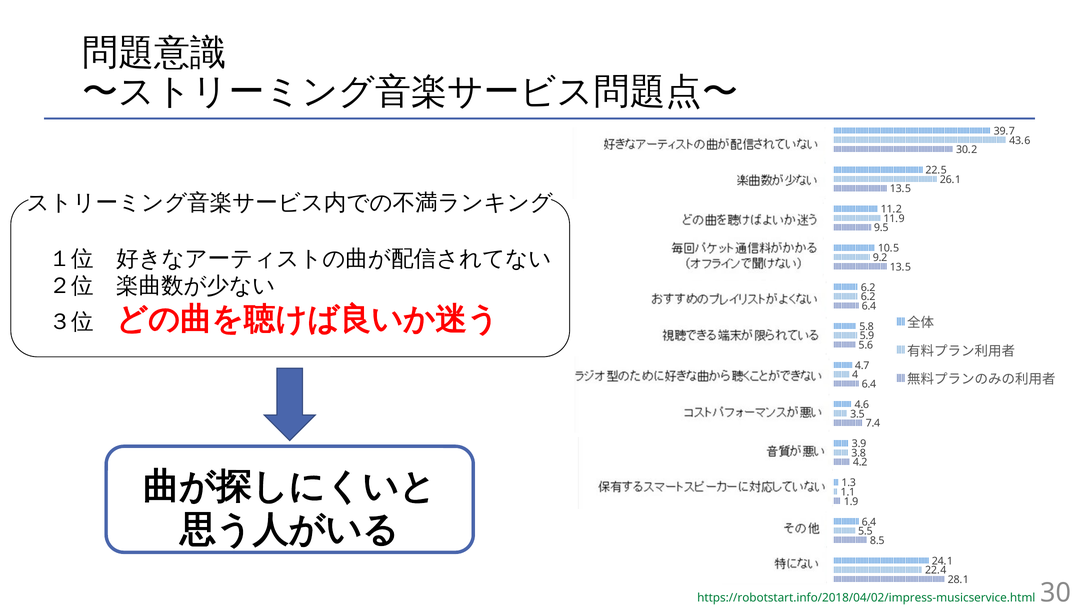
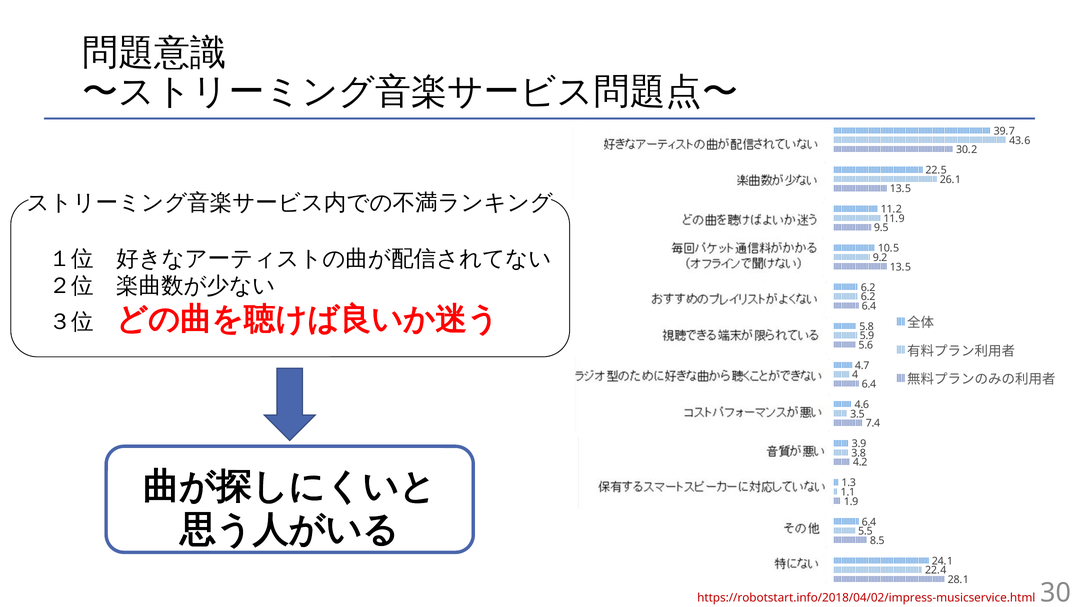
https://robotstart.info/2018/04/02/impress-musicservice.html colour: green -> red
